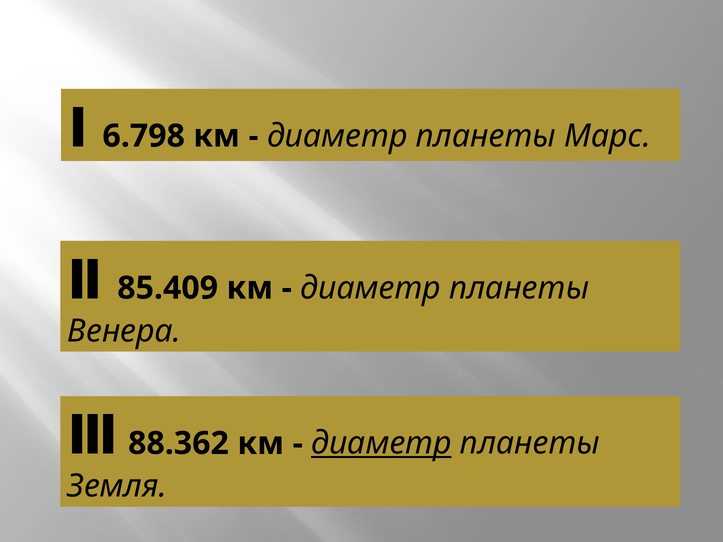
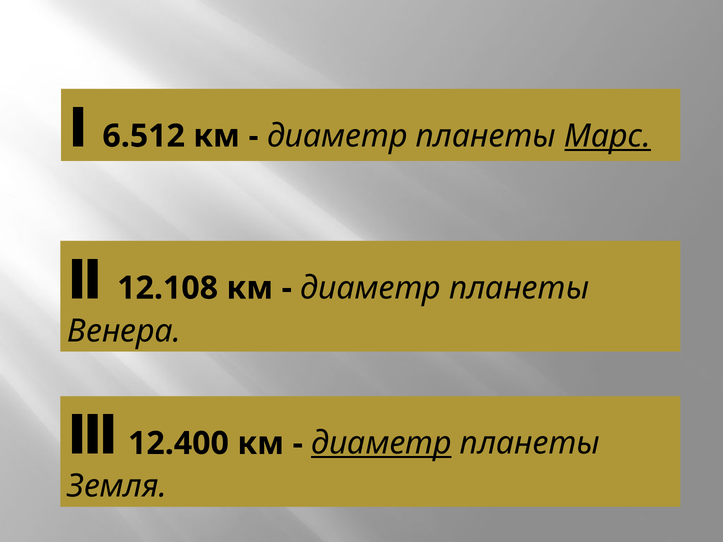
6.798: 6.798 -> 6.512
Марс underline: none -> present
85.409: 85.409 -> 12.108
88.362: 88.362 -> 12.400
